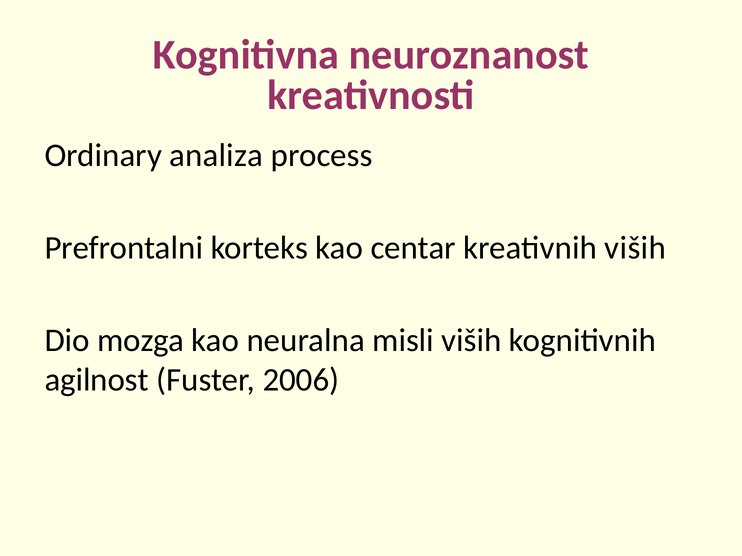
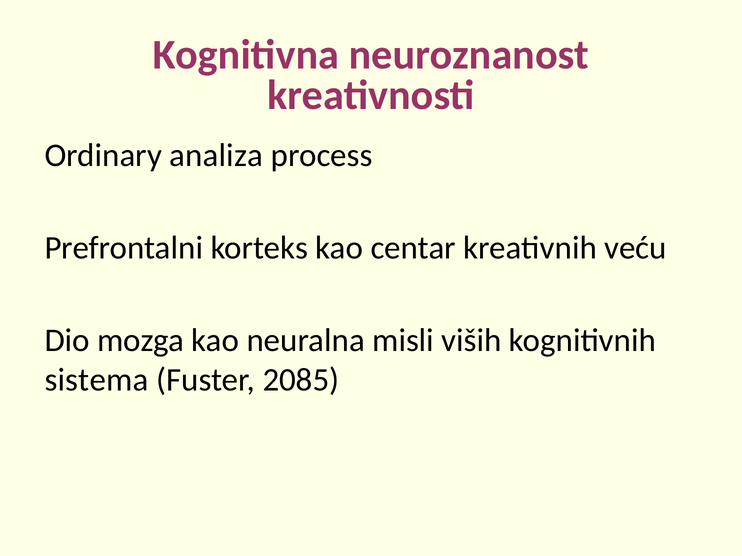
kreativnih viših: viših -> veću
agilnost: agilnost -> sistema
2006: 2006 -> 2085
